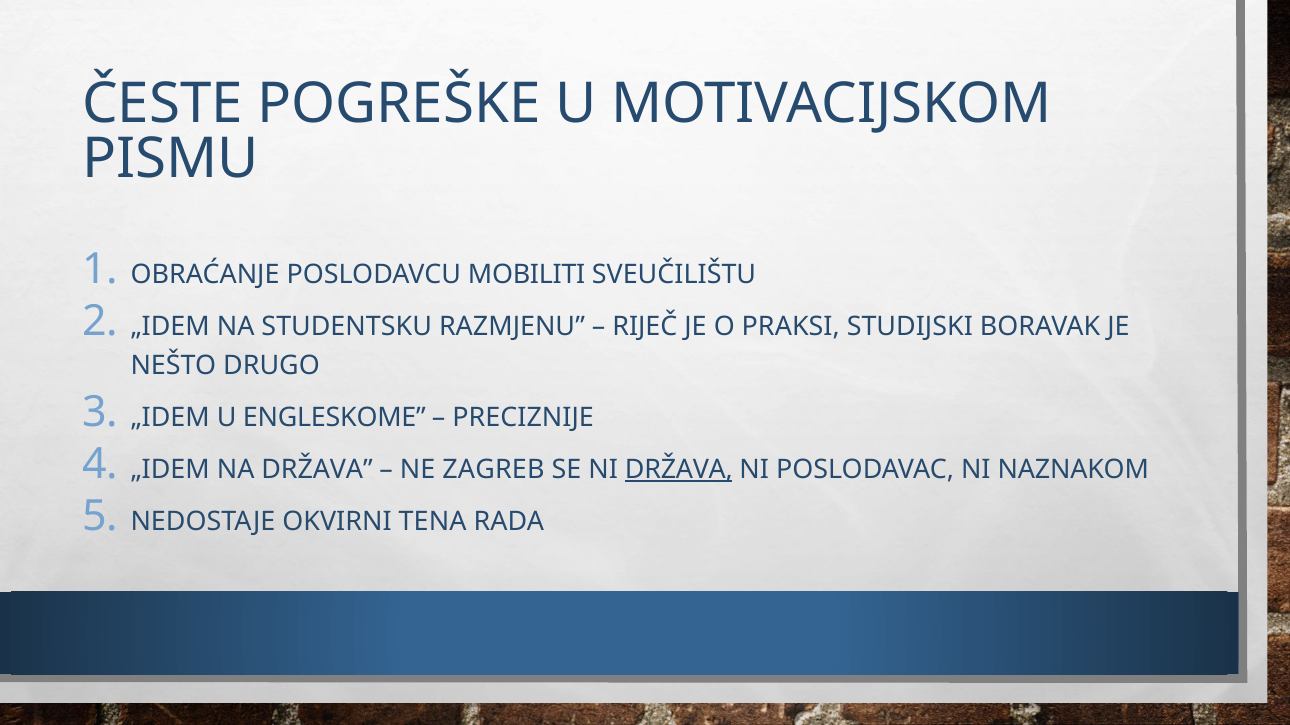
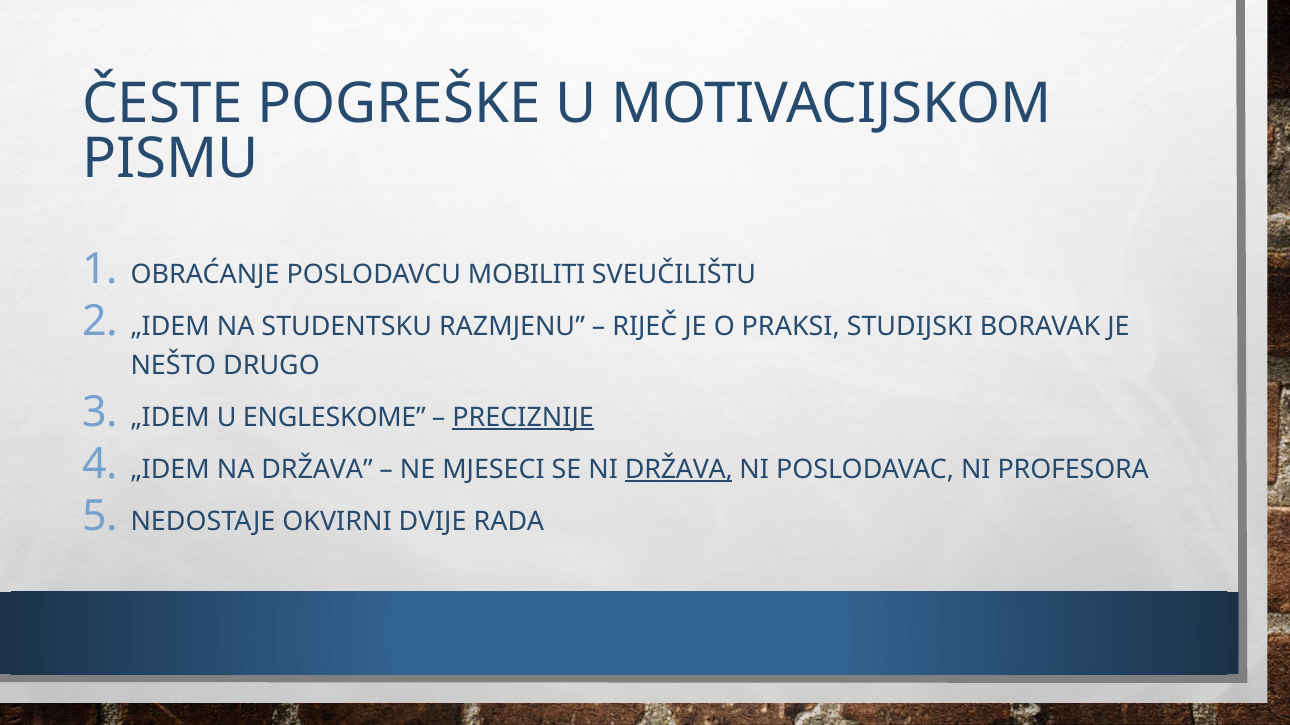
PRECIZNIJE underline: none -> present
ZAGREB: ZAGREB -> MJESECI
NAZNAKOM: NAZNAKOM -> PROFESORA
TENA: TENA -> DVIJE
